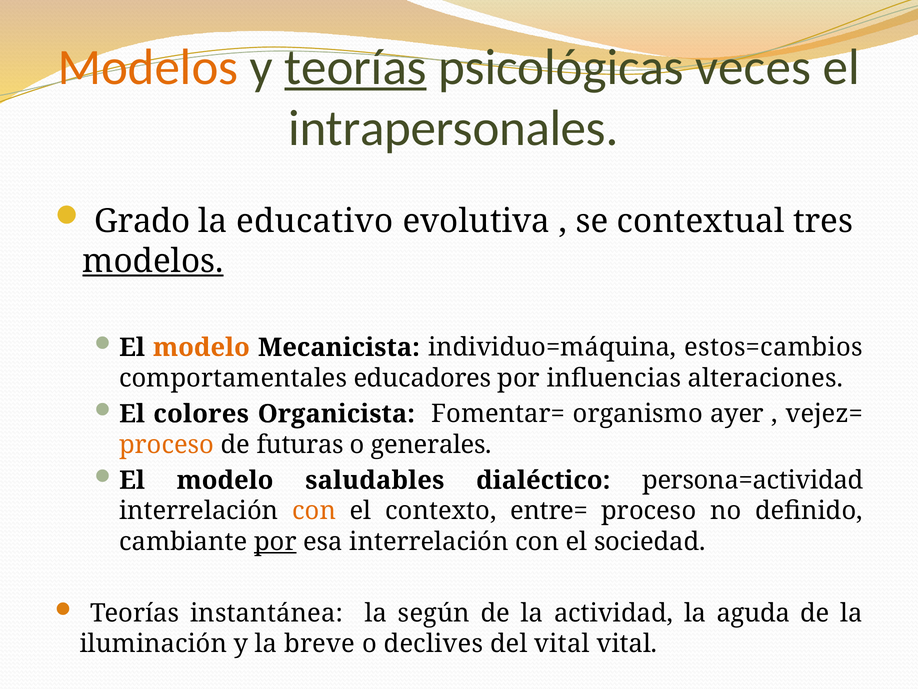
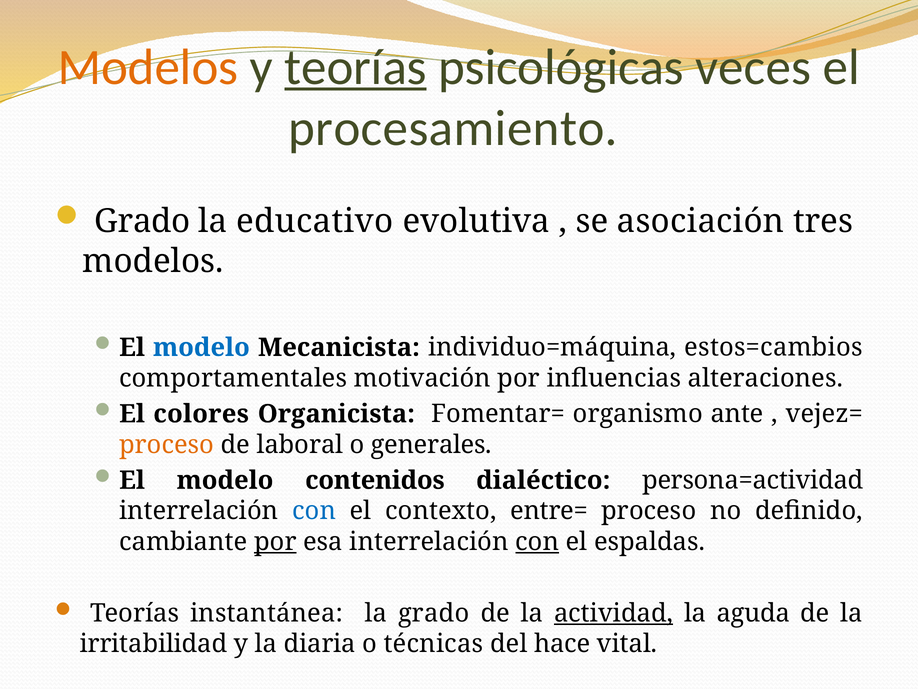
intrapersonales: intrapersonales -> procesamiento
contextual: contextual -> asociación
modelos at (153, 261) underline: present -> none
modelo at (201, 347) colour: orange -> blue
educadores: educadores -> motivación
ayer: ayer -> ante
futuras: futuras -> laboral
saludables: saludables -> contenidos
con at (314, 511) colour: orange -> blue
con at (537, 541) underline: none -> present
sociedad: sociedad -> espaldas
la según: según -> grado
actividad underline: none -> present
iluminación: iluminación -> irritabilidad
breve: breve -> diaria
declives: declives -> técnicas
del vital: vital -> hace
